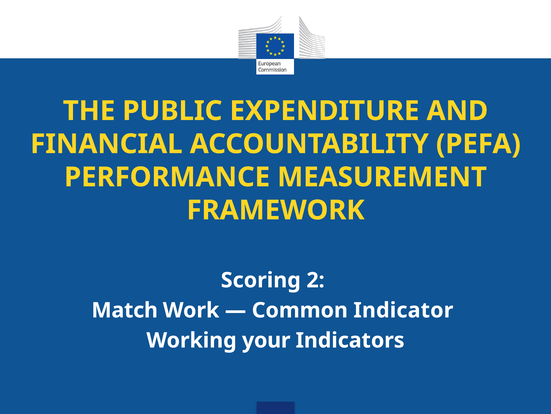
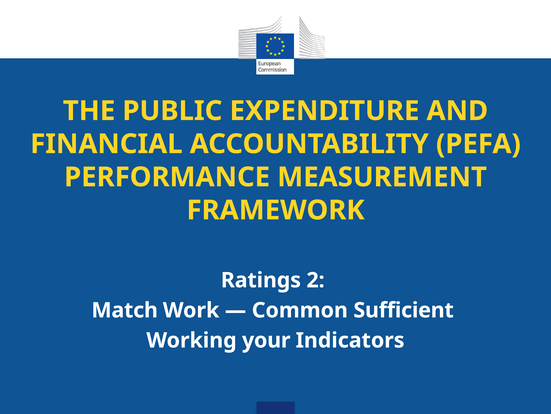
Scoring: Scoring -> Ratings
Indicator: Indicator -> Sufficient
